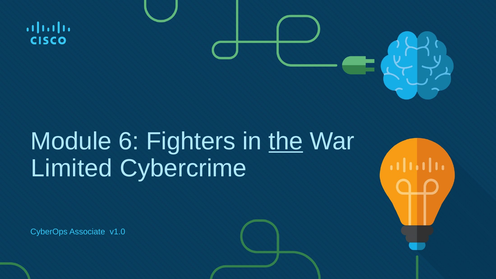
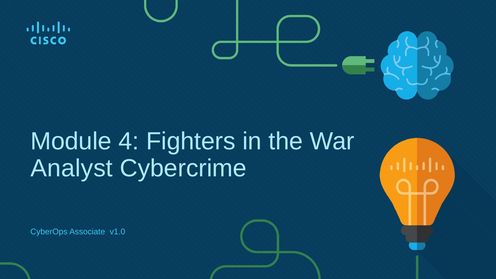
6: 6 -> 4
the underline: present -> none
Limited: Limited -> Analyst
